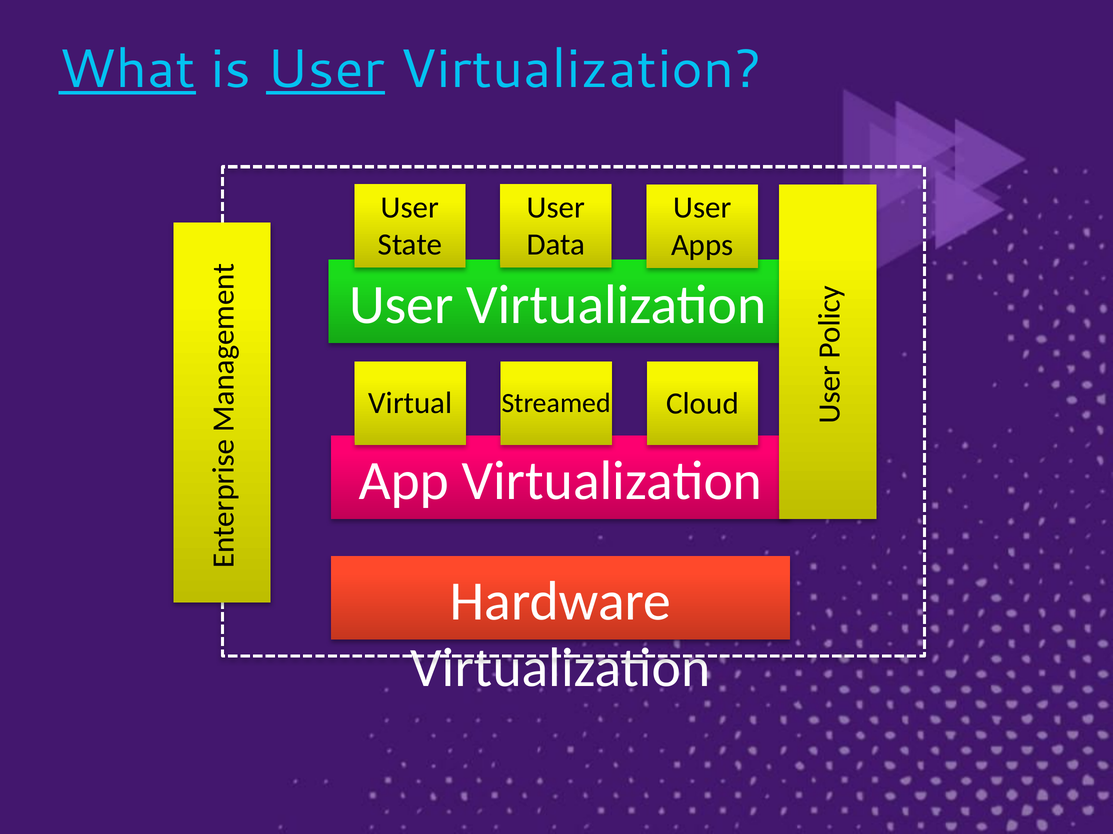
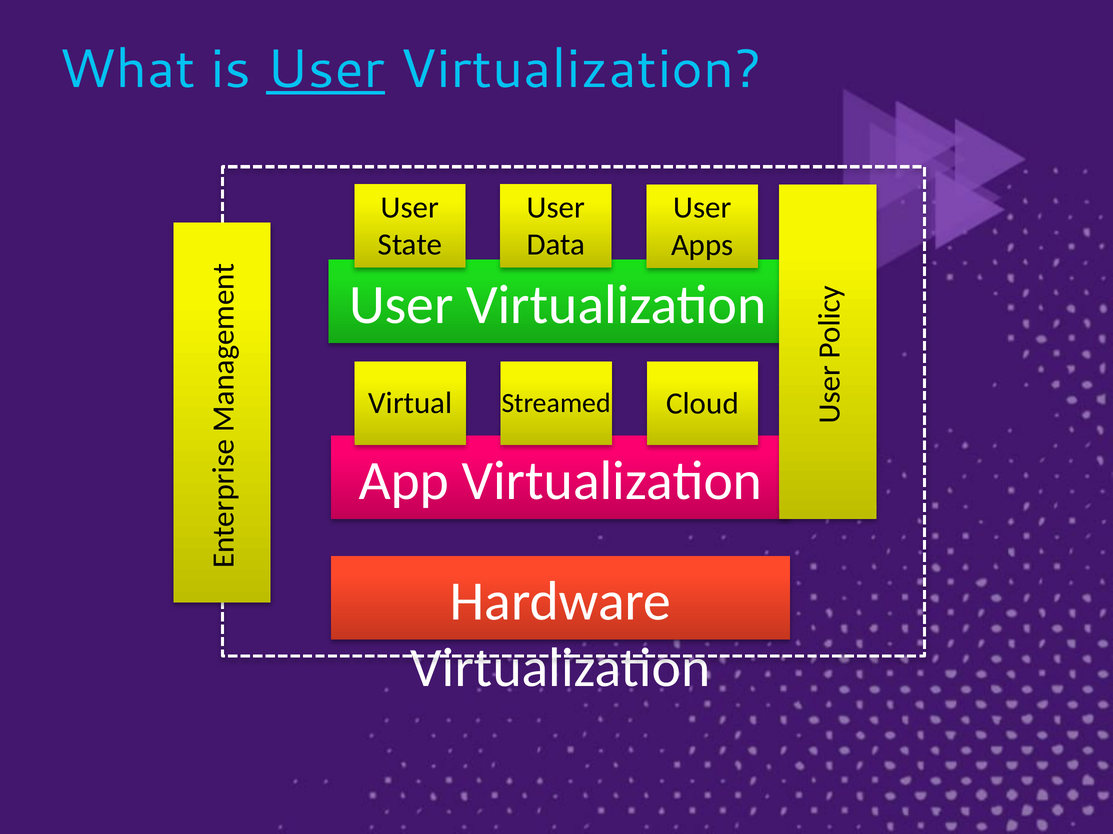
What underline: present -> none
